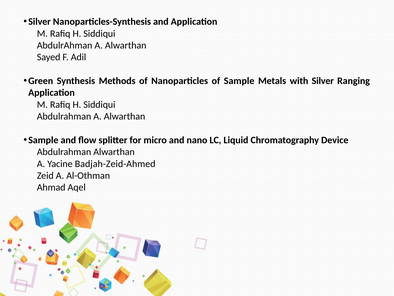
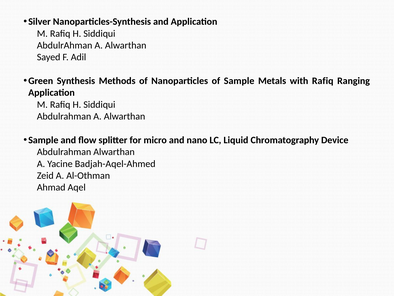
with Silver: Silver -> Rafiq
Badjah-Zeid-Ahmed: Badjah-Zeid-Ahmed -> Badjah-Aqel-Ahmed
